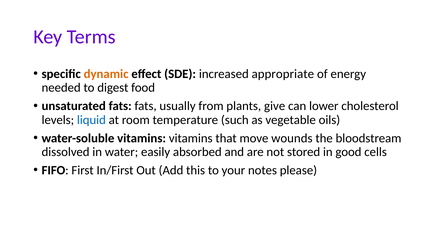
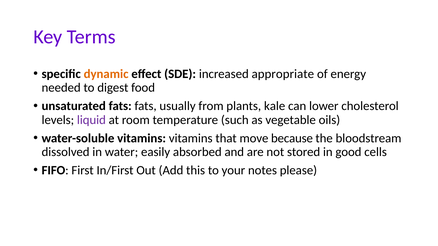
give: give -> kale
liquid colour: blue -> purple
wounds: wounds -> because
